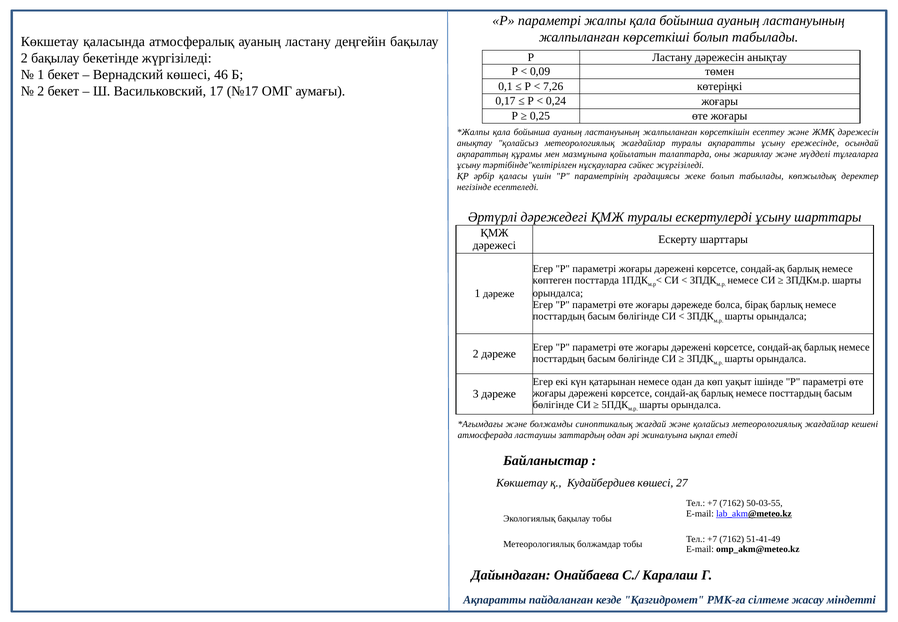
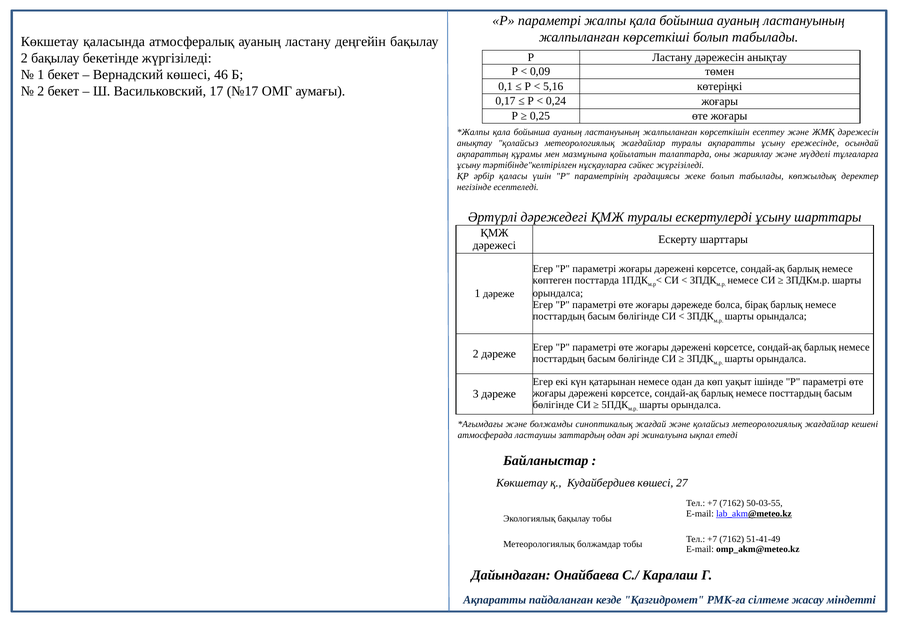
7,26: 7,26 -> 5,16
